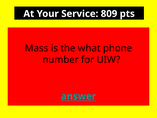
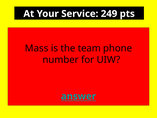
809: 809 -> 249
what: what -> team
